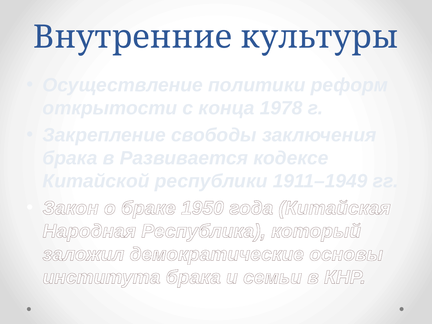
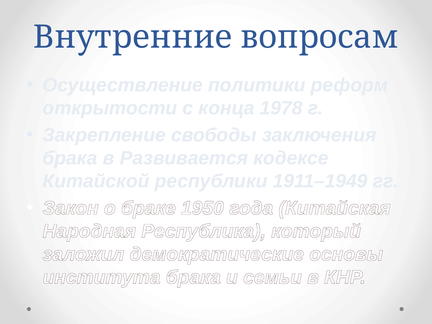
культуры: культуры -> вопросам
